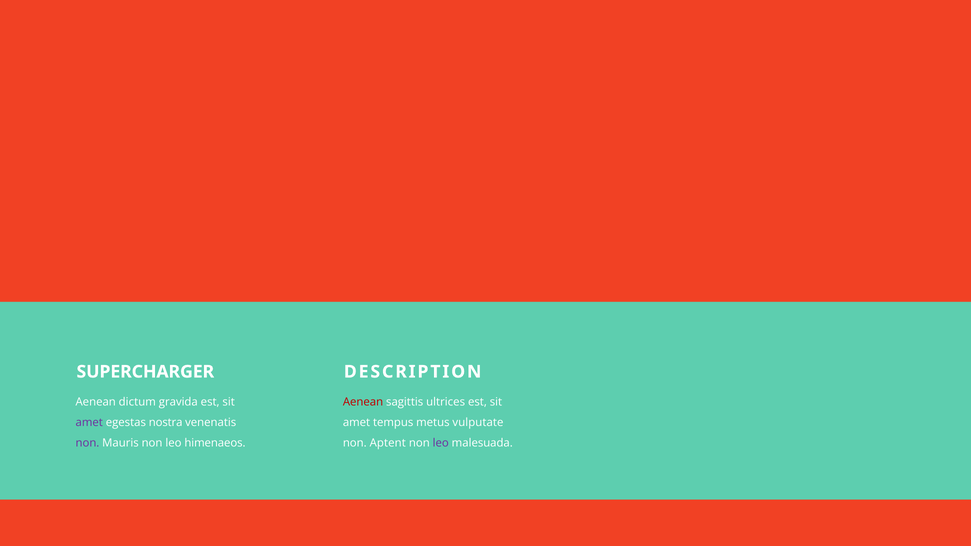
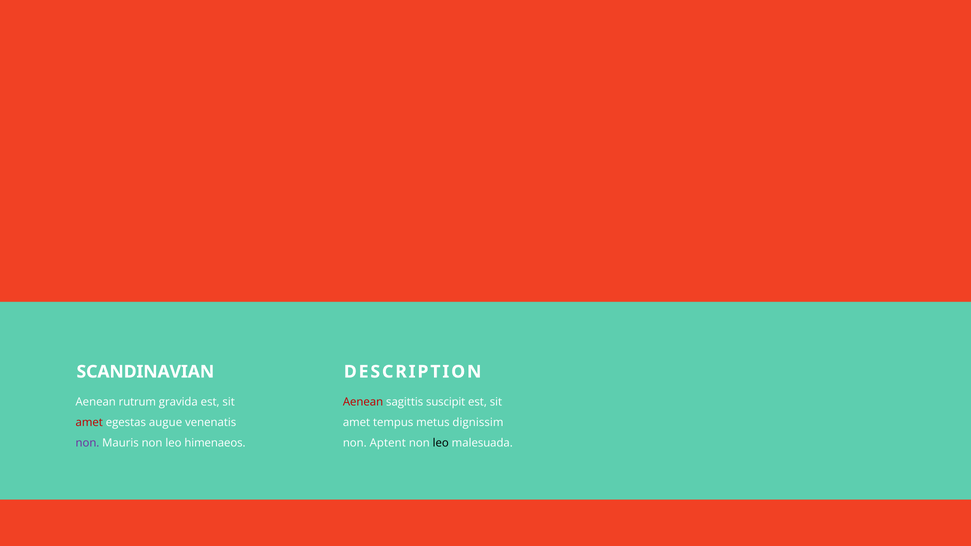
SUPERCHARGER: SUPERCHARGER -> SCANDINAVIAN
dictum: dictum -> rutrum
ultrices: ultrices -> suscipit
amet at (89, 422) colour: purple -> red
nostra: nostra -> augue
vulputate: vulputate -> dignissim
leo at (441, 443) colour: purple -> black
